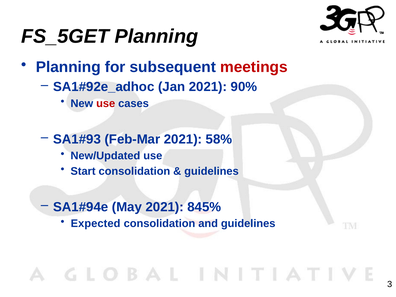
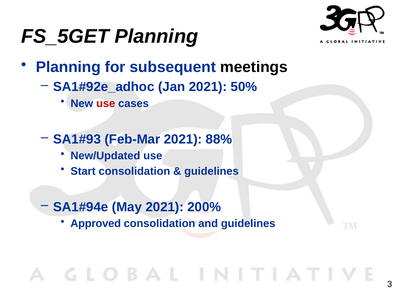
meetings colour: red -> black
90%: 90% -> 50%
58%: 58% -> 88%
845%: 845% -> 200%
Expected: Expected -> Approved
